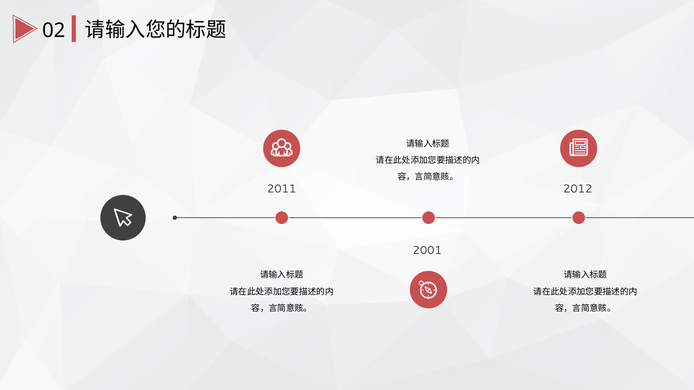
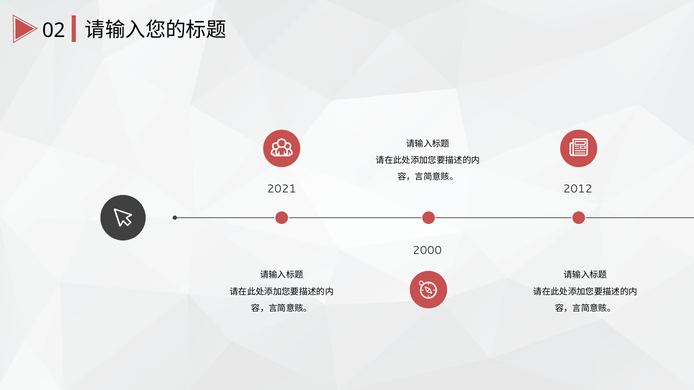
2011: 2011 -> 2021
2001: 2001 -> 2000
